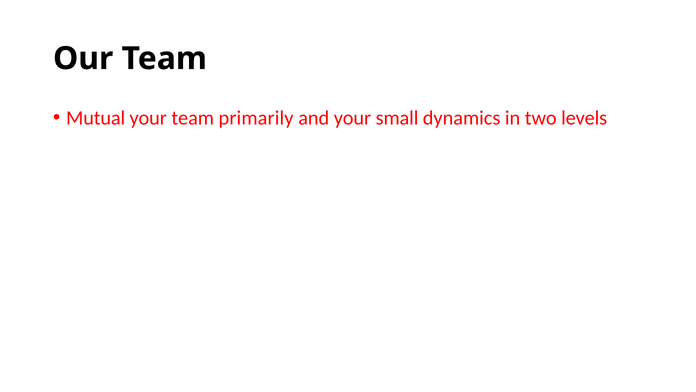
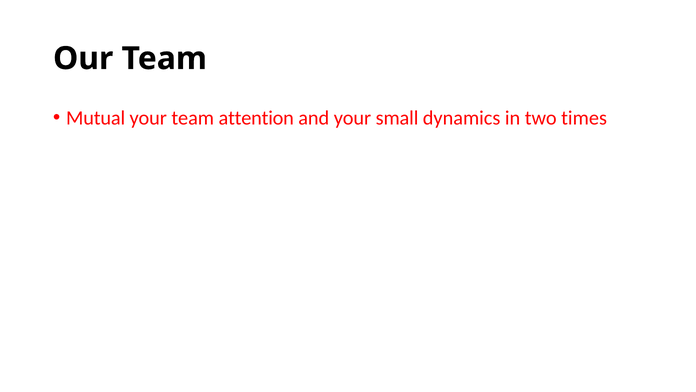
primarily: primarily -> attention
levels: levels -> times
